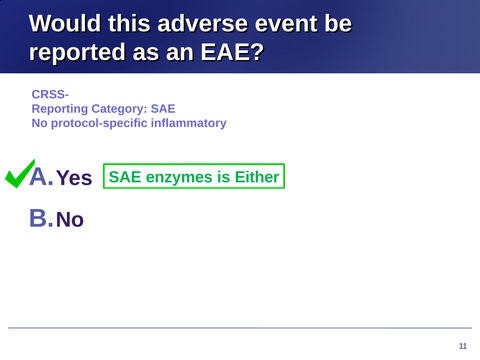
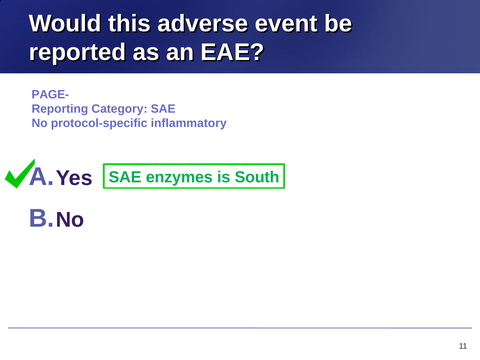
CRSS-: CRSS- -> PAGE-
Either: Either -> South
